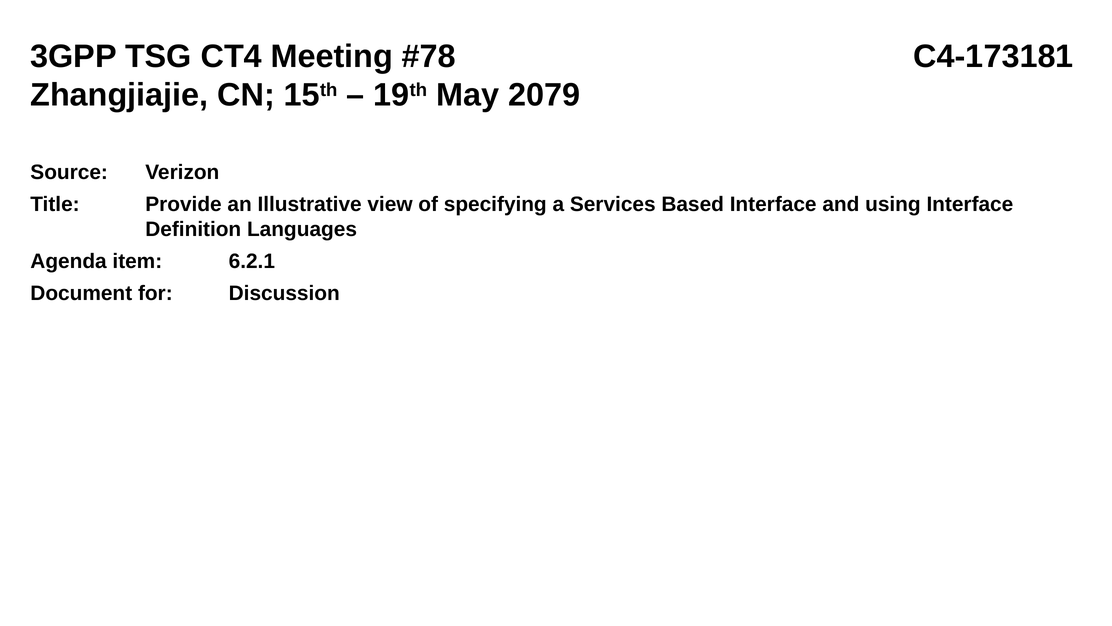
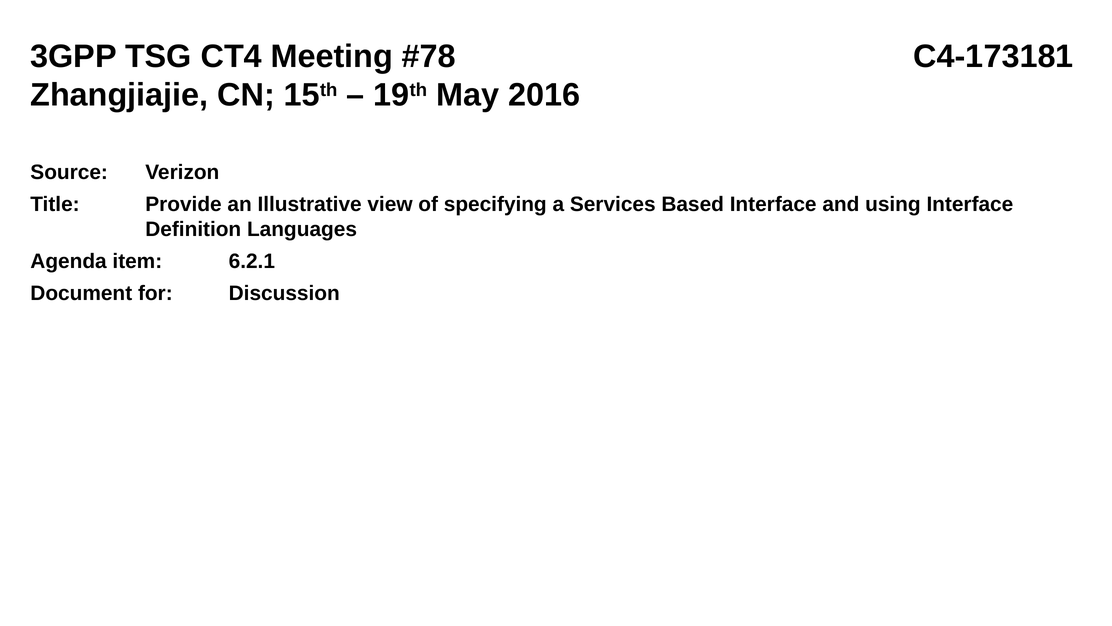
2079: 2079 -> 2016
